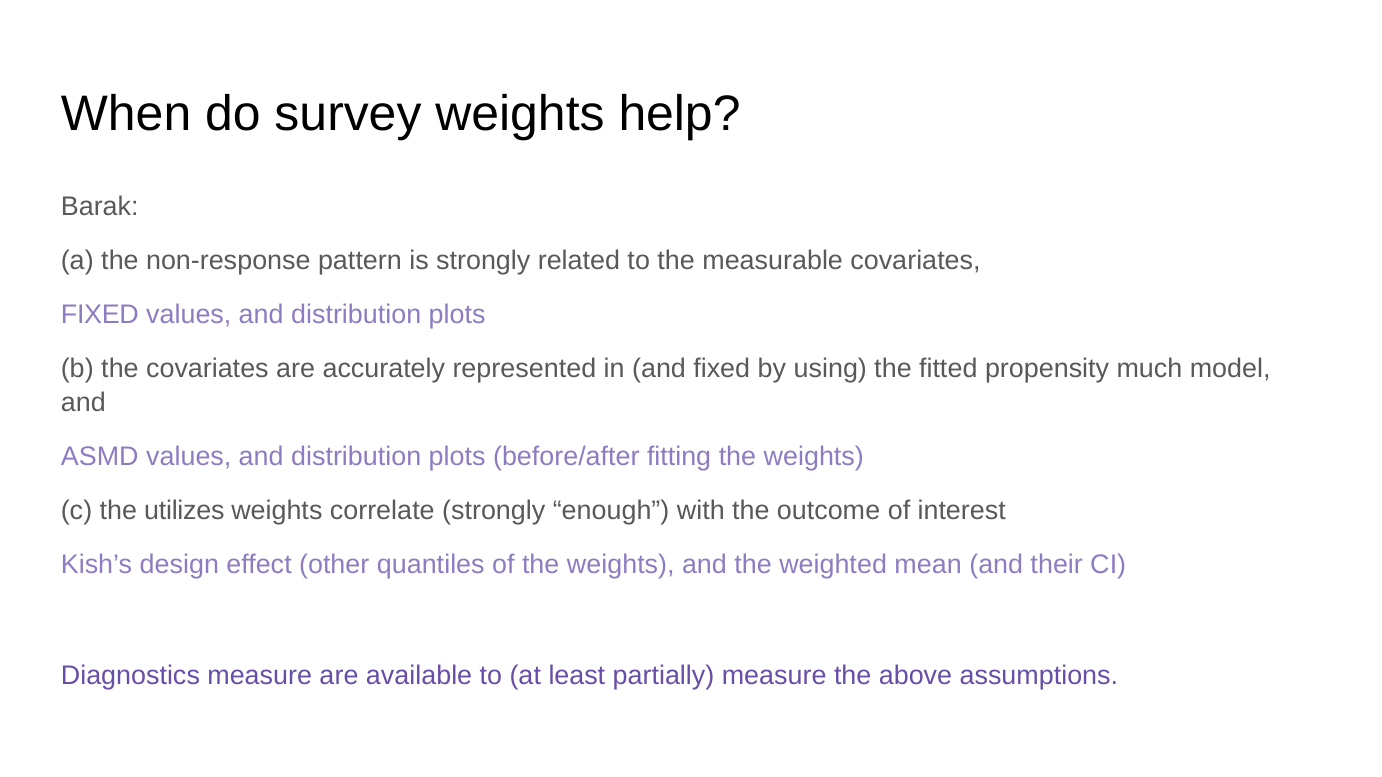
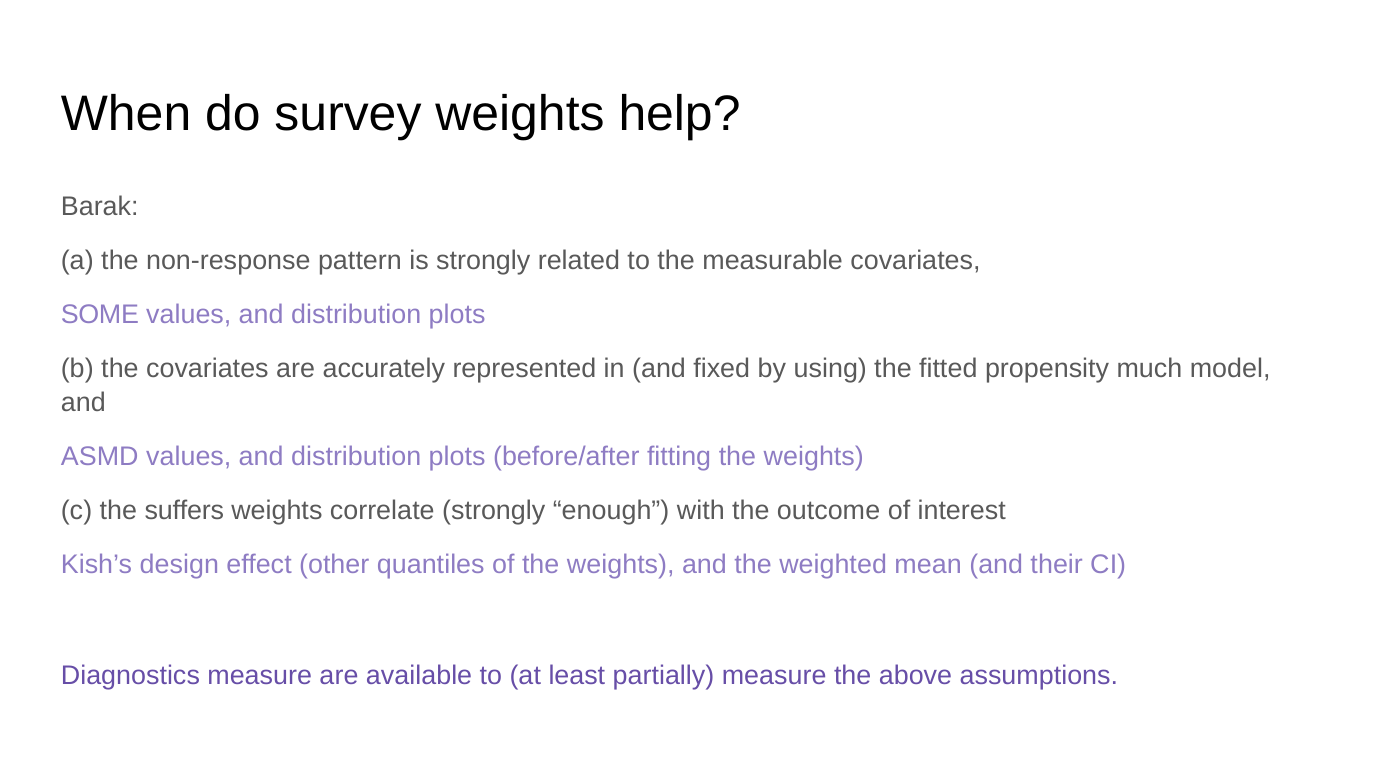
FIXED at (100, 315): FIXED -> SOME
utilizes: utilizes -> suffers
